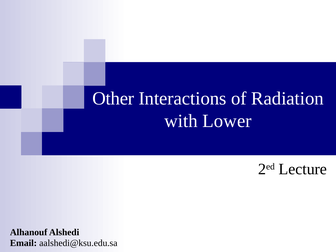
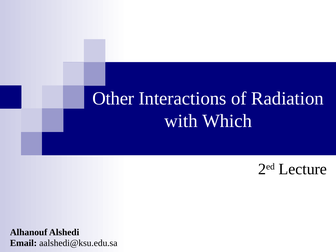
Lower: Lower -> Which
